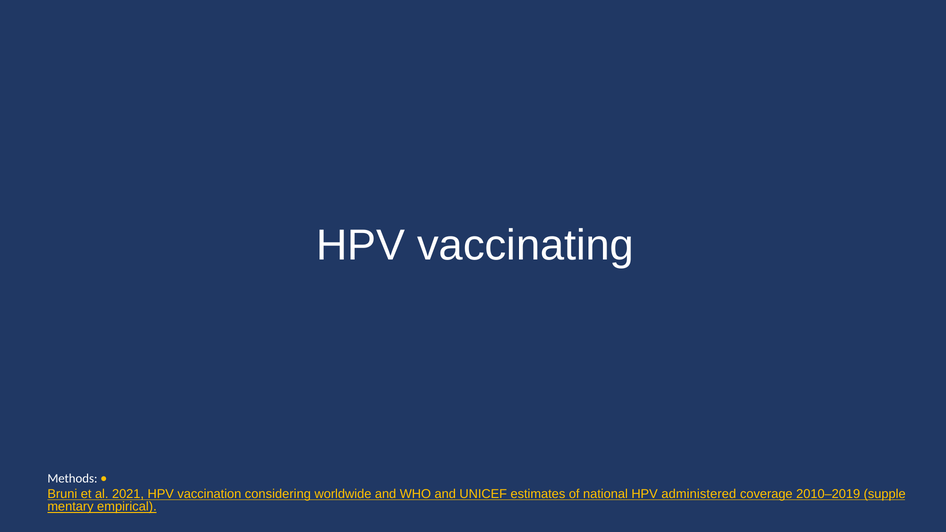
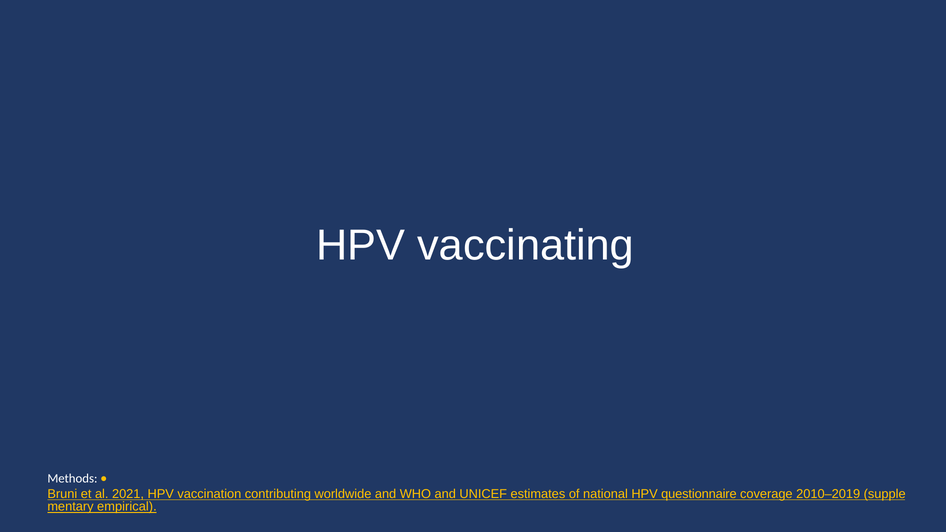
considering: considering -> contributing
administered: administered -> questionnaire
